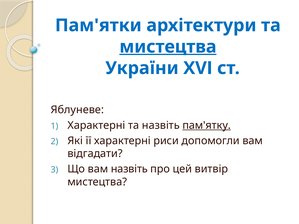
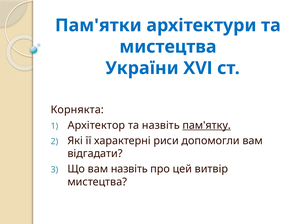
мистецтва at (168, 47) underline: present -> none
Яблуневе: Яблуневе -> Корнякта
Характерні at (96, 125): Характерні -> Архітектор
